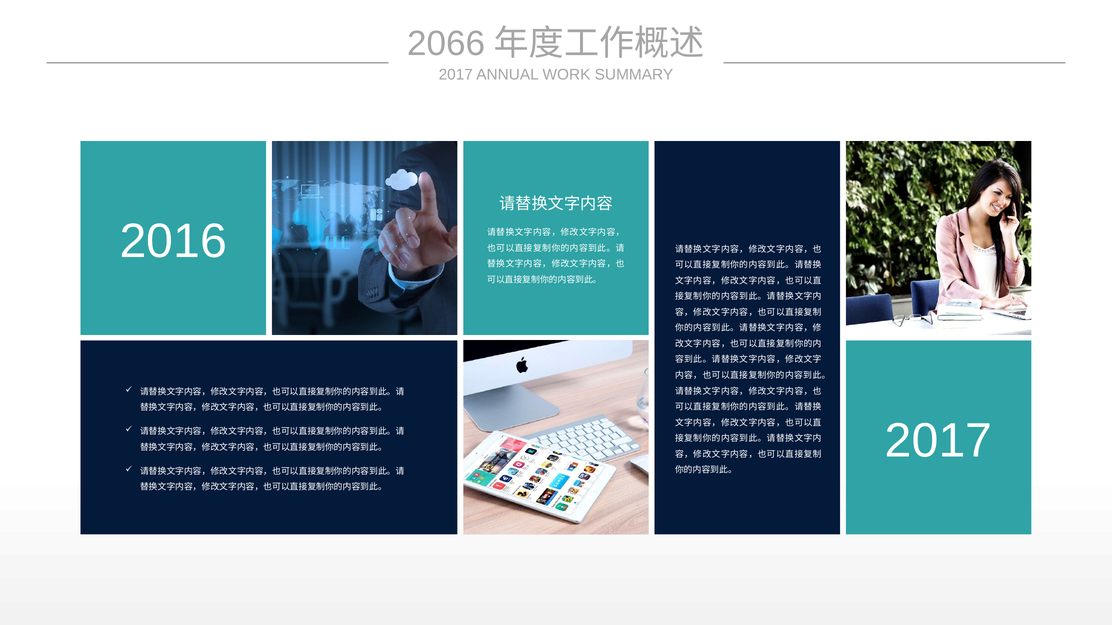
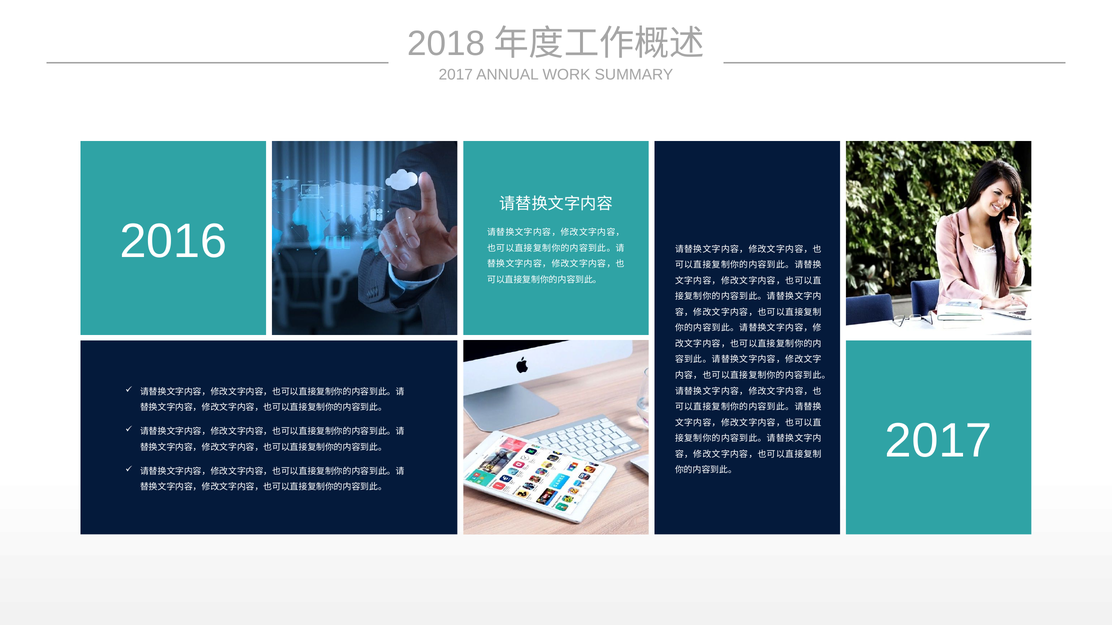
2066: 2066 -> 2018
